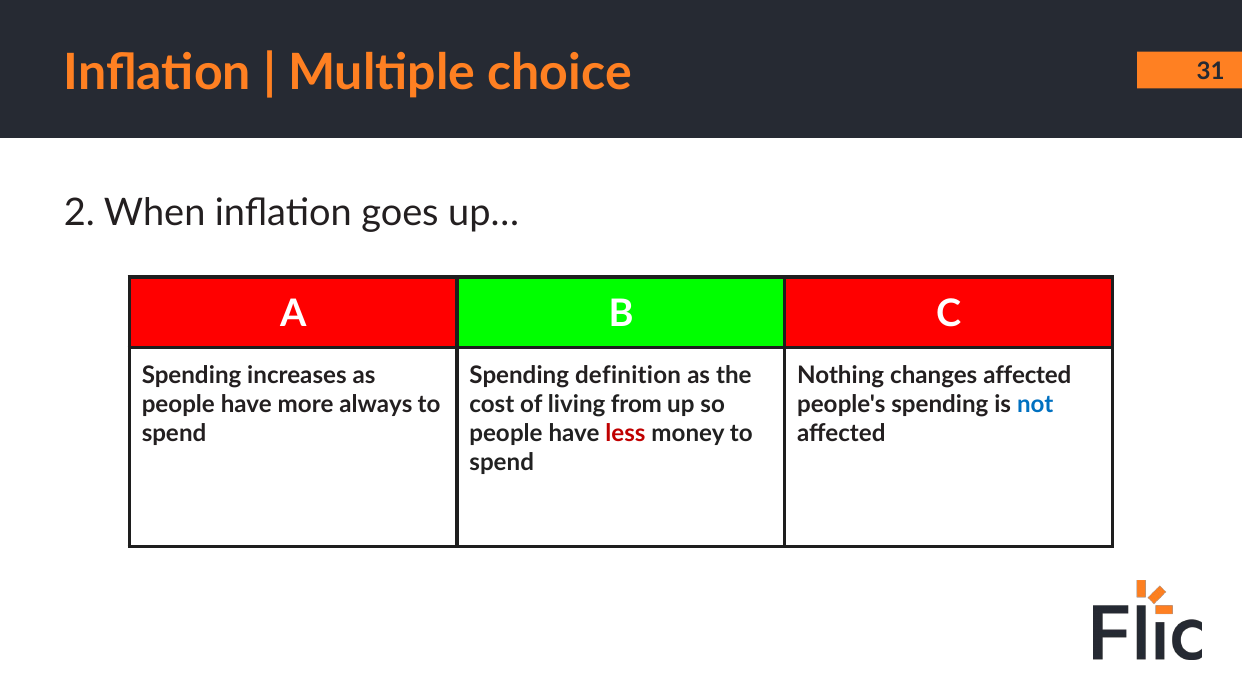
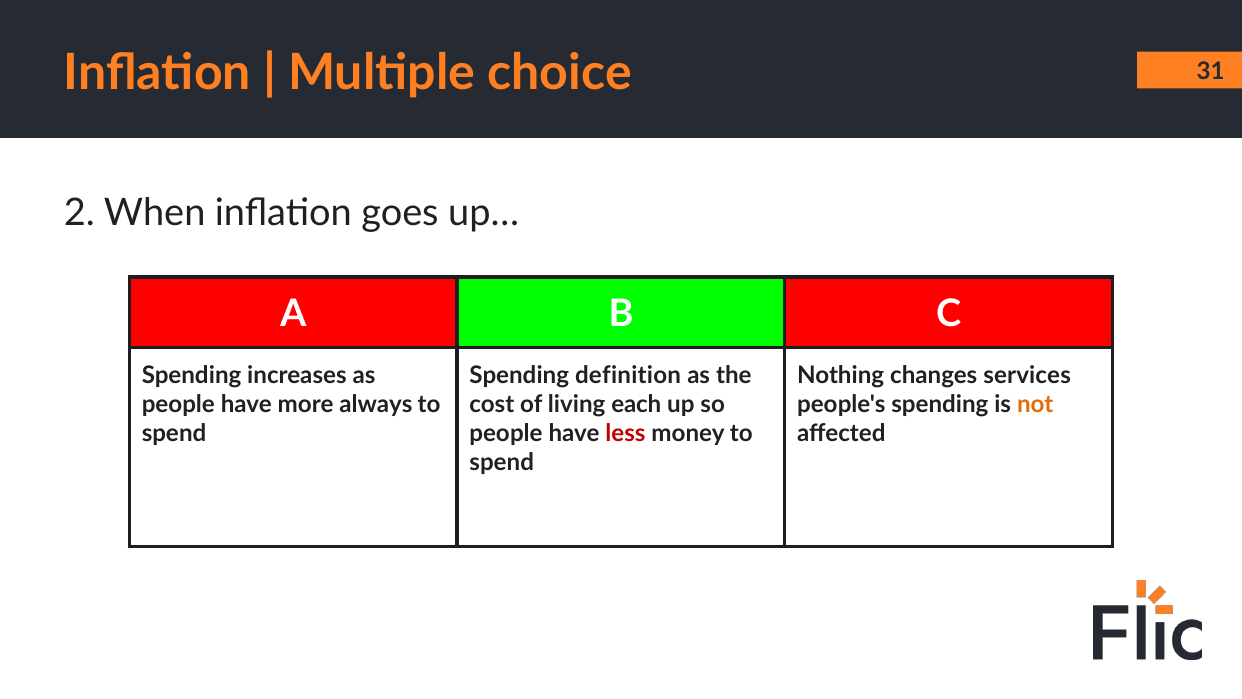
changes affected: affected -> services
from: from -> each
not colour: blue -> orange
